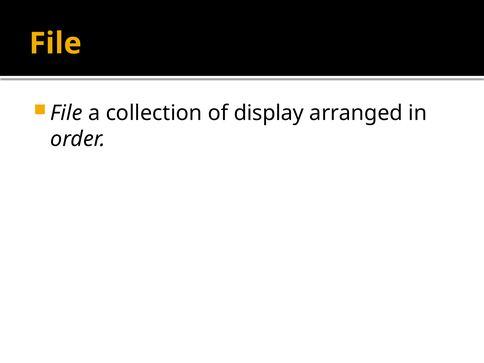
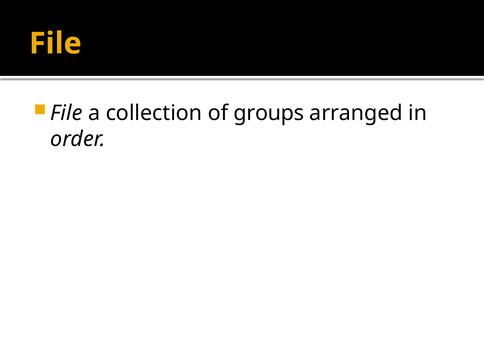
display: display -> groups
